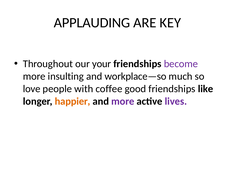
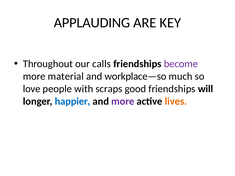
your: your -> calls
insulting: insulting -> material
coffee: coffee -> scraps
like: like -> will
happier colour: orange -> blue
lives colour: purple -> orange
